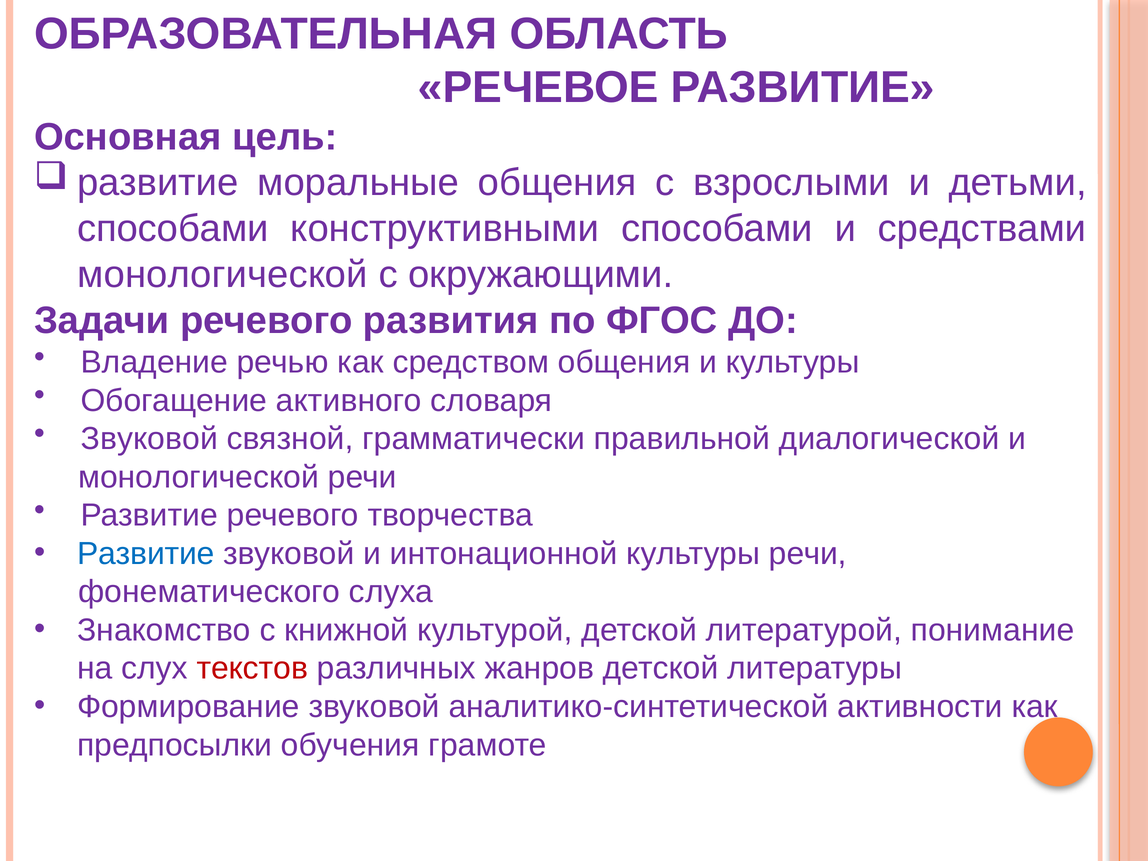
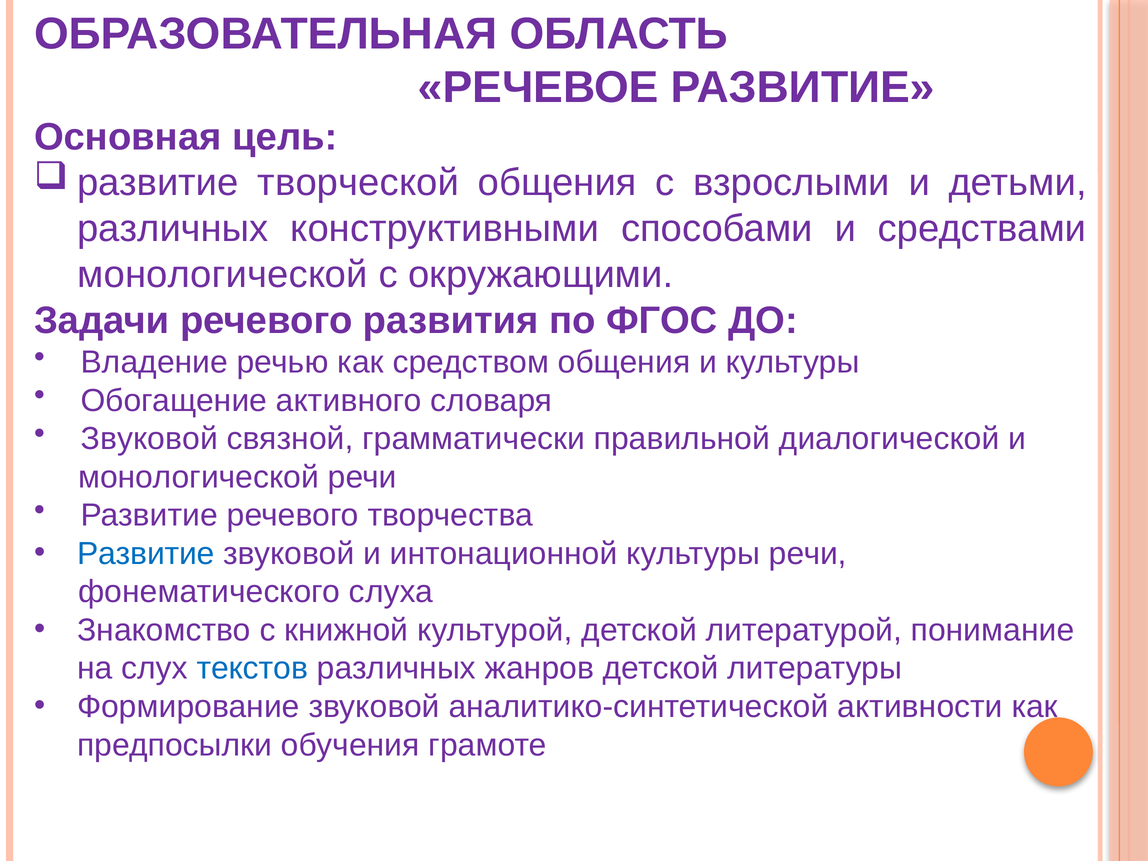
моральные: моральные -> творческой
способами at (173, 229): способами -> различных
текстов colour: red -> blue
